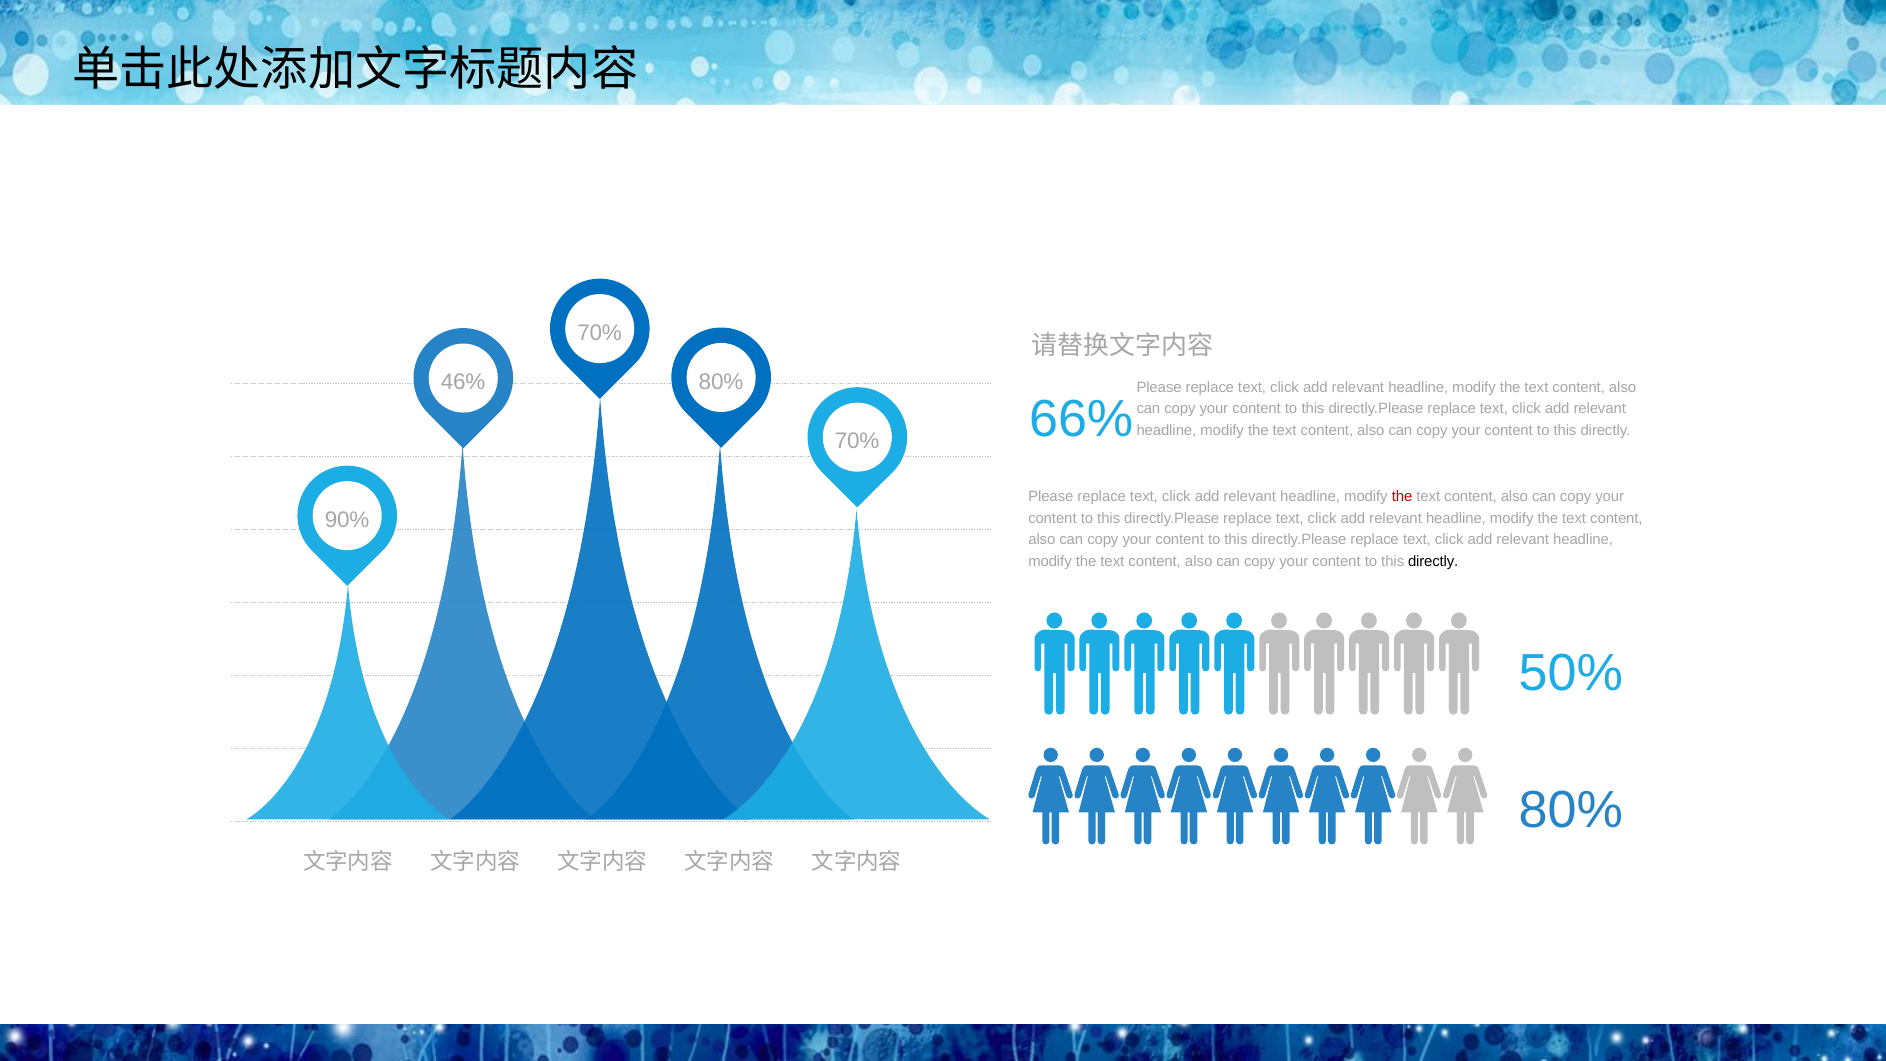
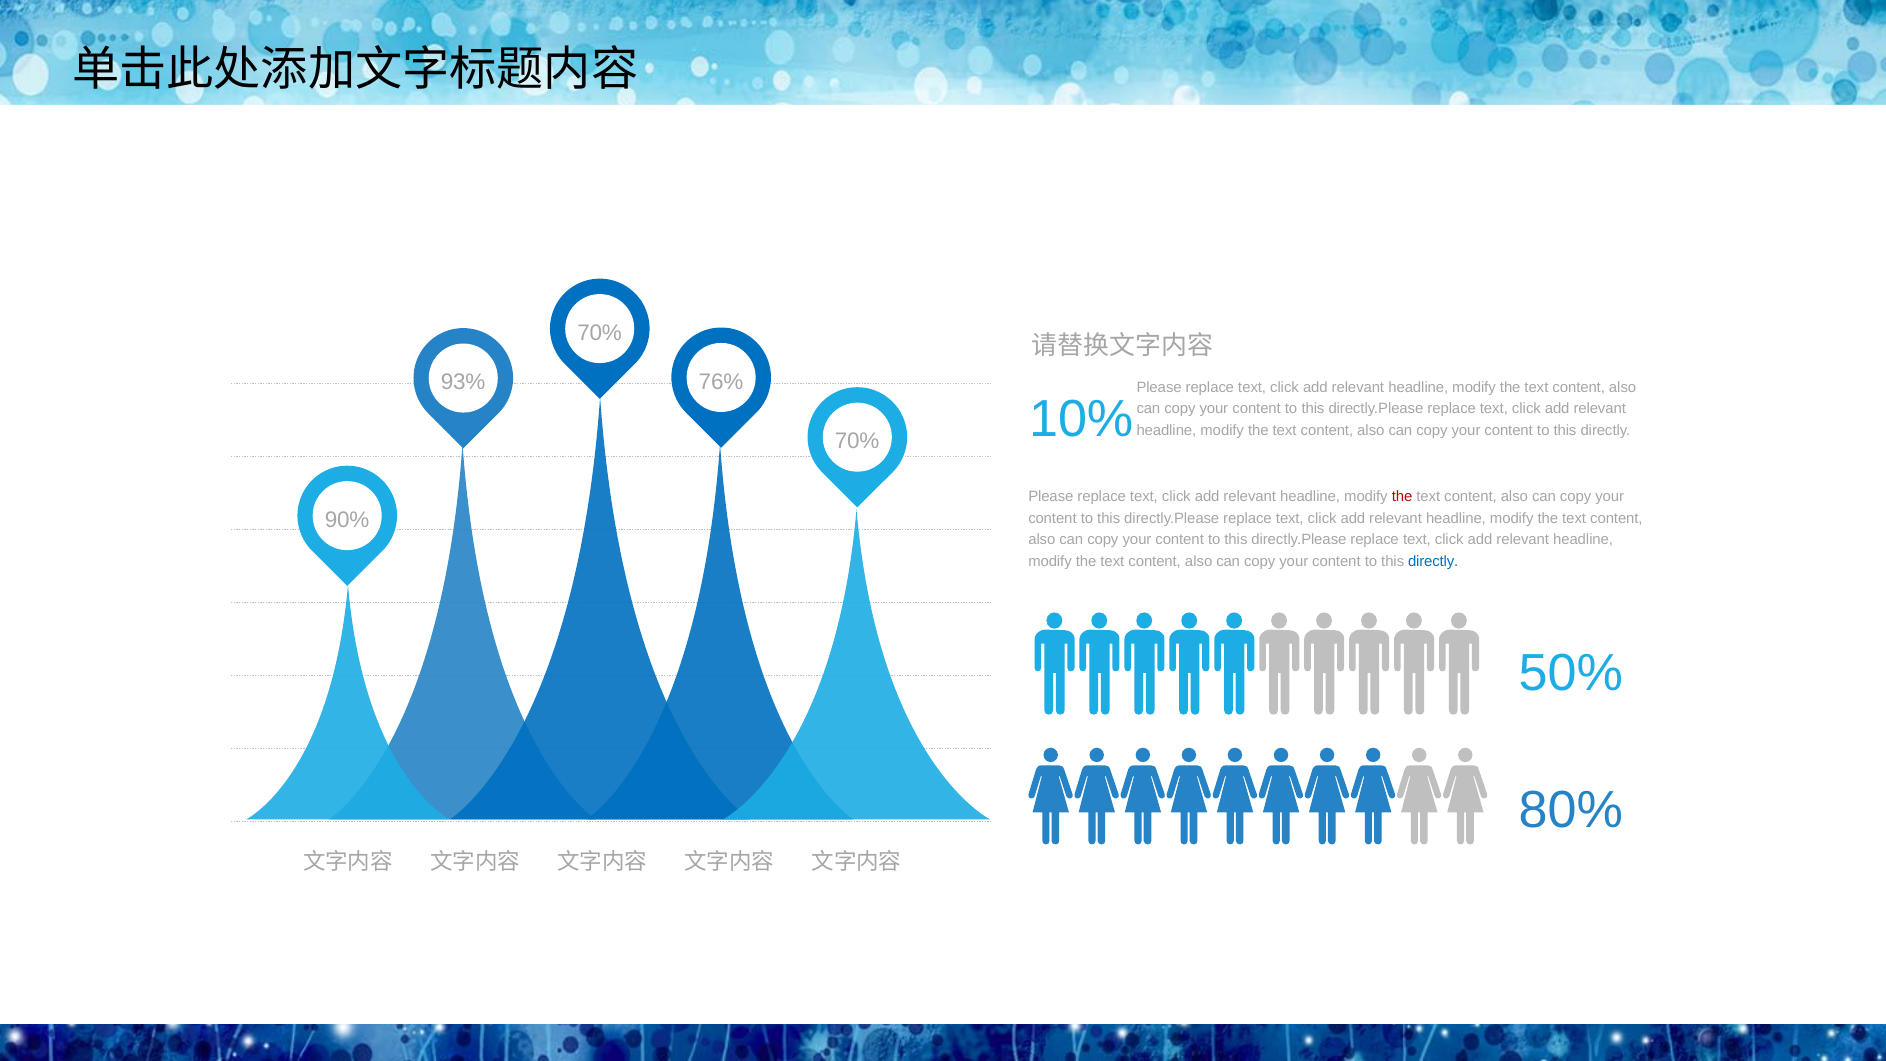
80% at (721, 382): 80% -> 76%
46%: 46% -> 93%
66%: 66% -> 10%
directly at (1433, 561) colour: black -> blue
